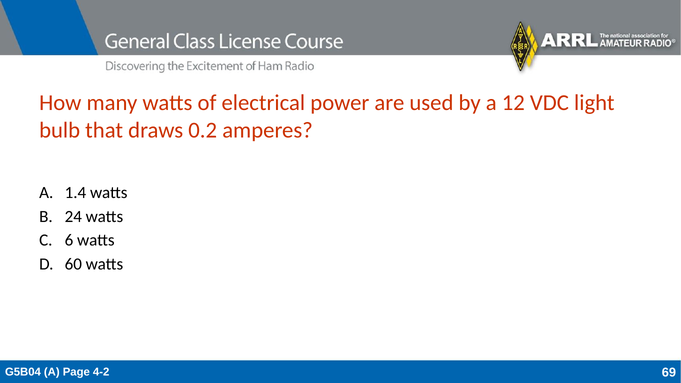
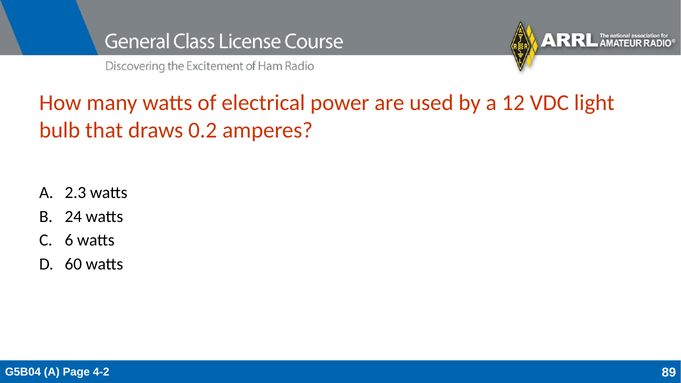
1.4: 1.4 -> 2.3
69: 69 -> 89
